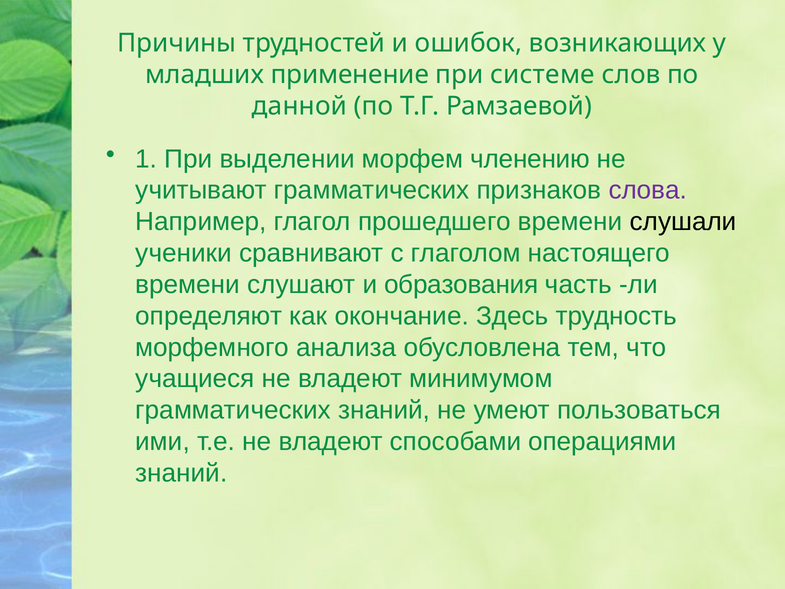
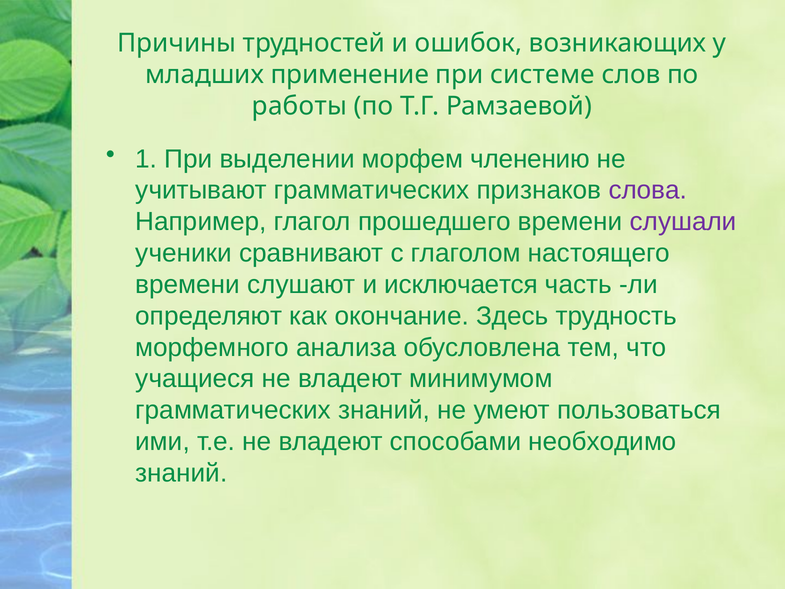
данной: данной -> работы
слушали colour: black -> purple
образования: образования -> исключается
операциями: операциями -> необходимо
